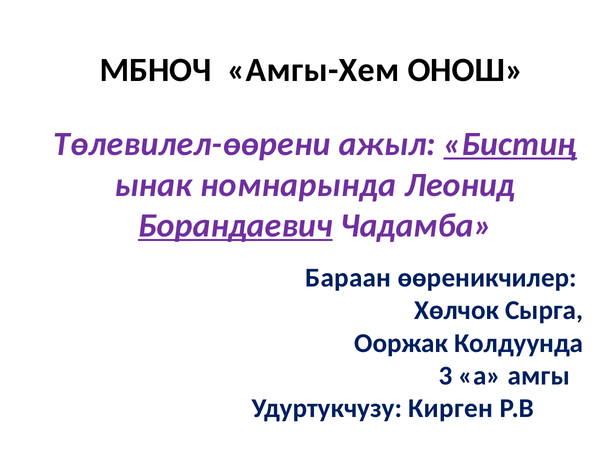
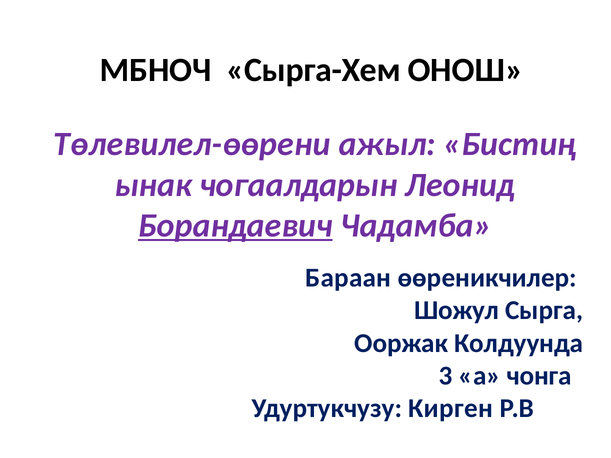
Амгы-Хем: Амгы-Хем -> Сырга-Хем
Бистиң underline: present -> none
номнарында: номнарында -> чогаалдарын
Хөлчок: Хөлчок -> Шожул
амгы: амгы -> чонга
